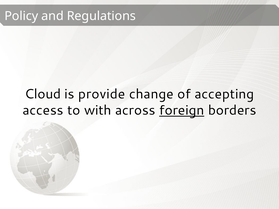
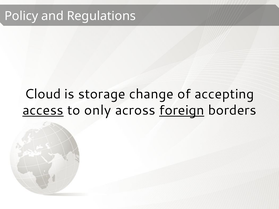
provide: provide -> storage
access underline: none -> present
with: with -> only
